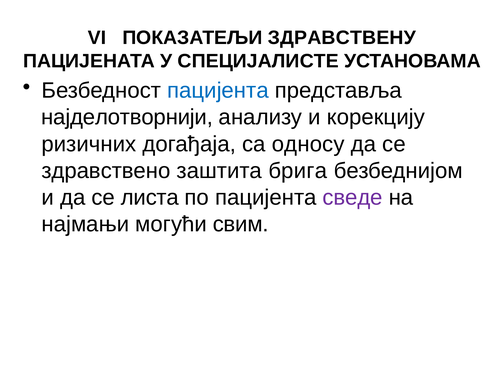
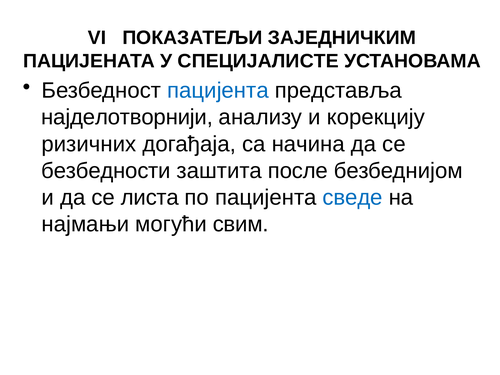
ЗДРАВСТВЕНУ: ЗДРАВСТВЕНУ -> ЗАЈЕДНИЧКИМ
односу: односу -> начина
здравствено: здравствено -> безбедности
брига: брига -> после
сведе colour: purple -> blue
